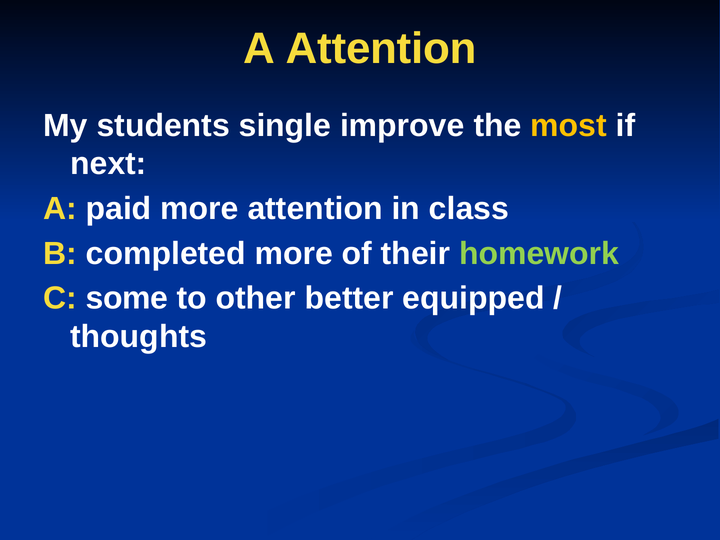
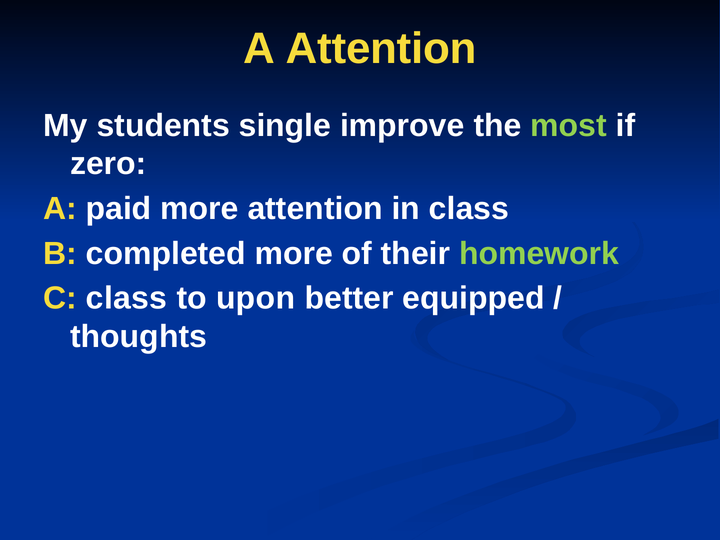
most colour: yellow -> light green
next: next -> zero
C some: some -> class
other: other -> upon
